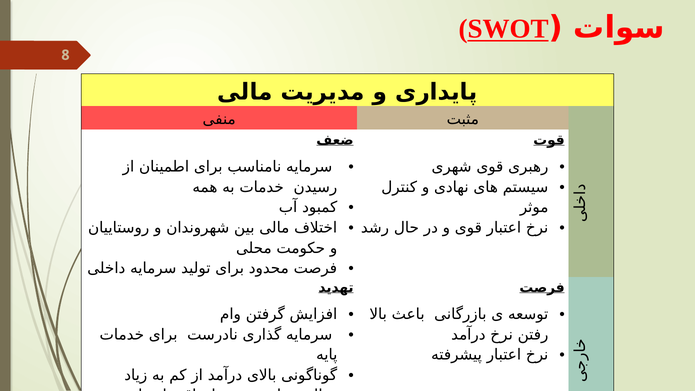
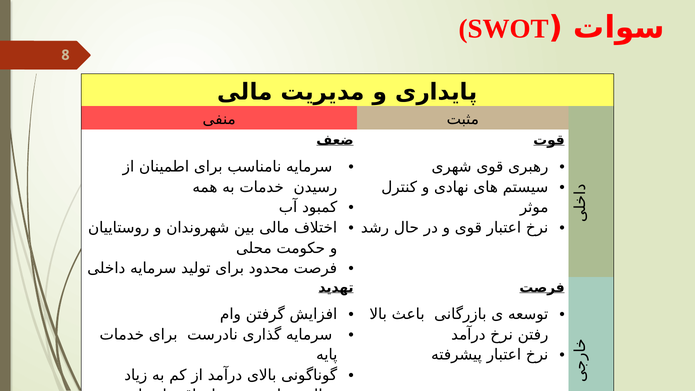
SWOT underline: present -> none
